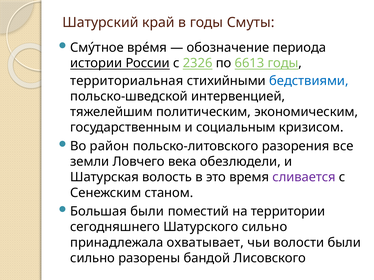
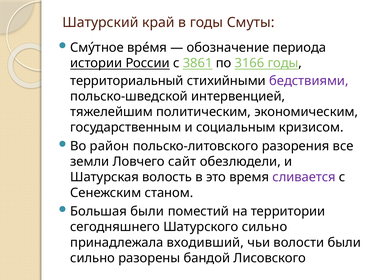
2326: 2326 -> 3861
6613: 6613 -> 3166
территориальная: территориальная -> территориальный
бедствиями colour: blue -> purple
века: века -> сайт
охватывает: охватывает -> входивший
